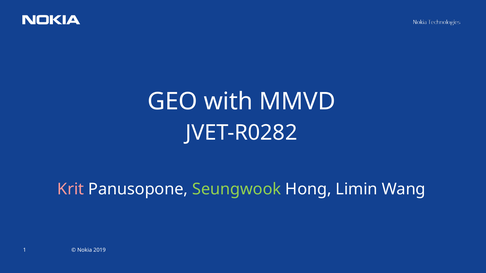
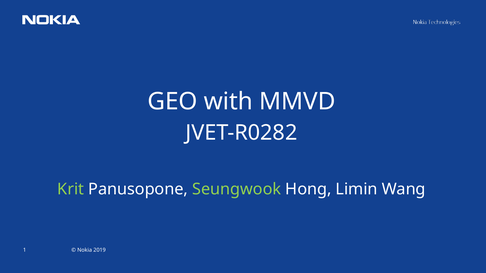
Krit colour: pink -> light green
